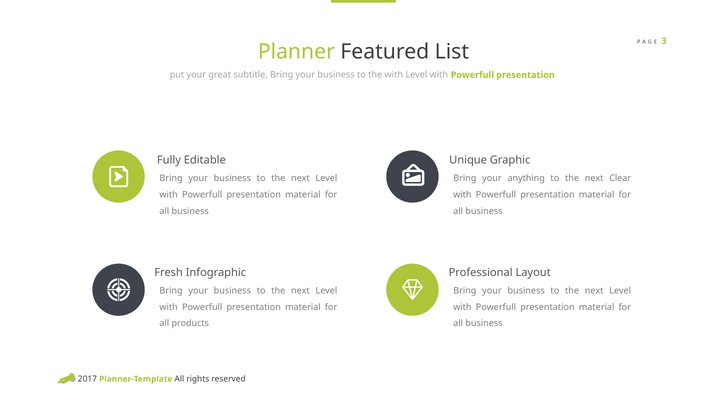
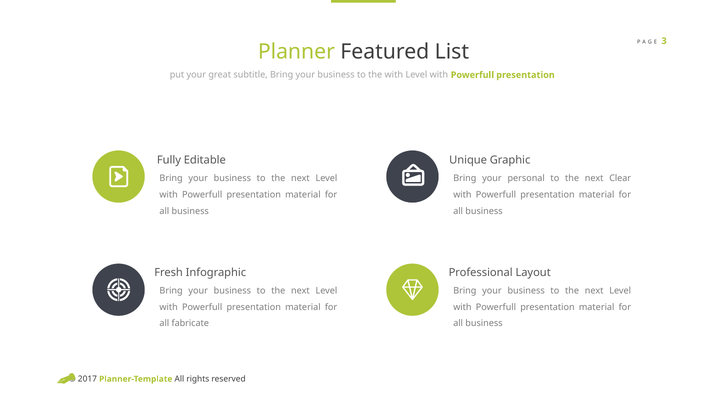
anything: anything -> personal
products: products -> fabricate
